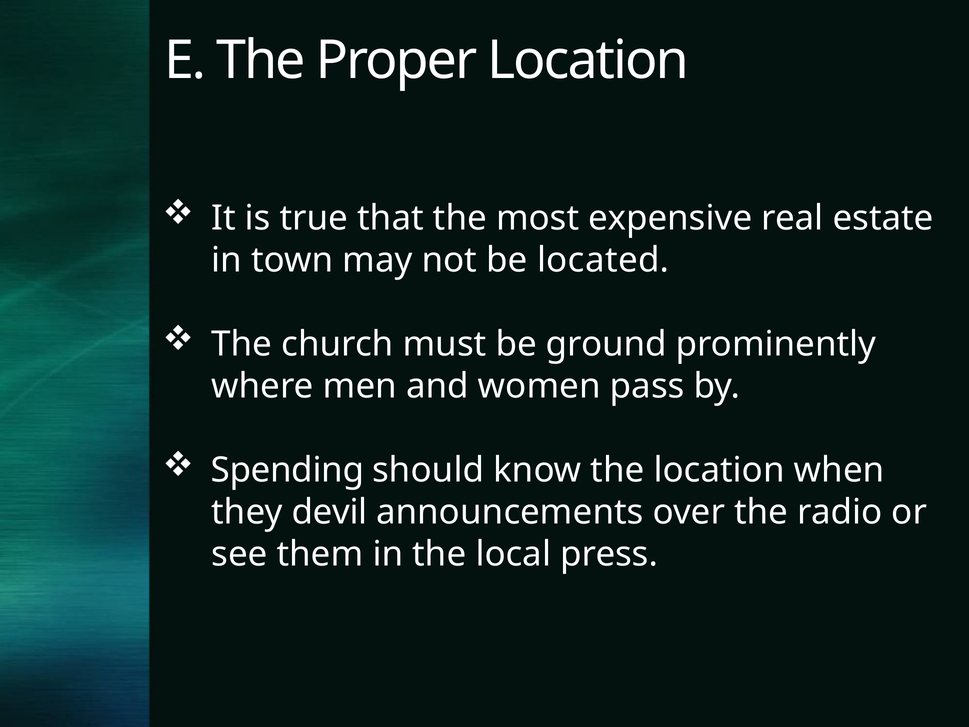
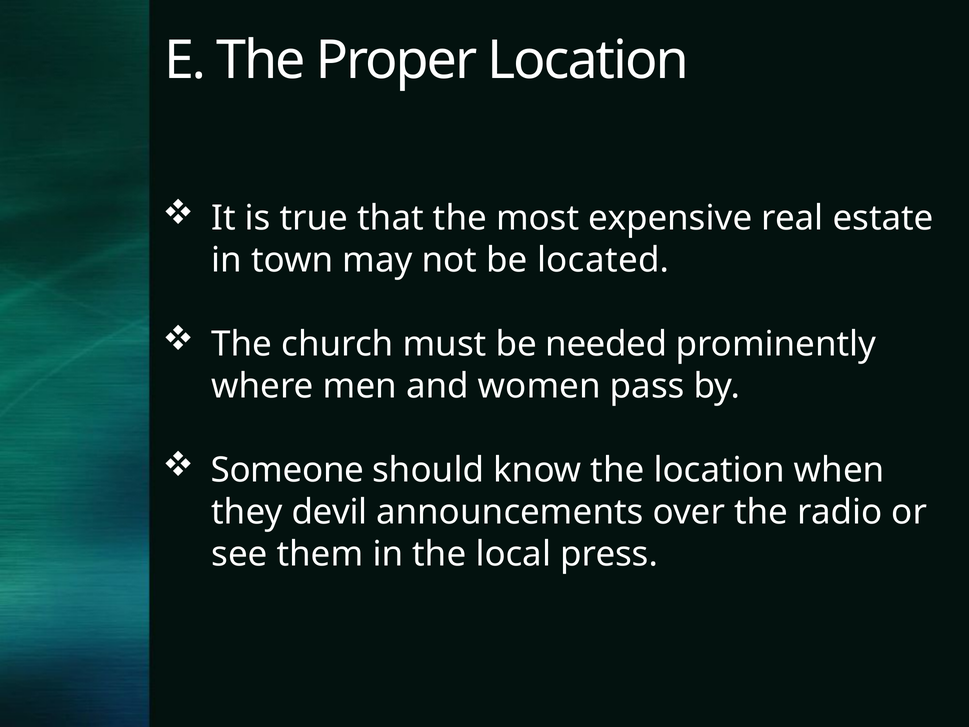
ground: ground -> needed
Spending: Spending -> Someone
